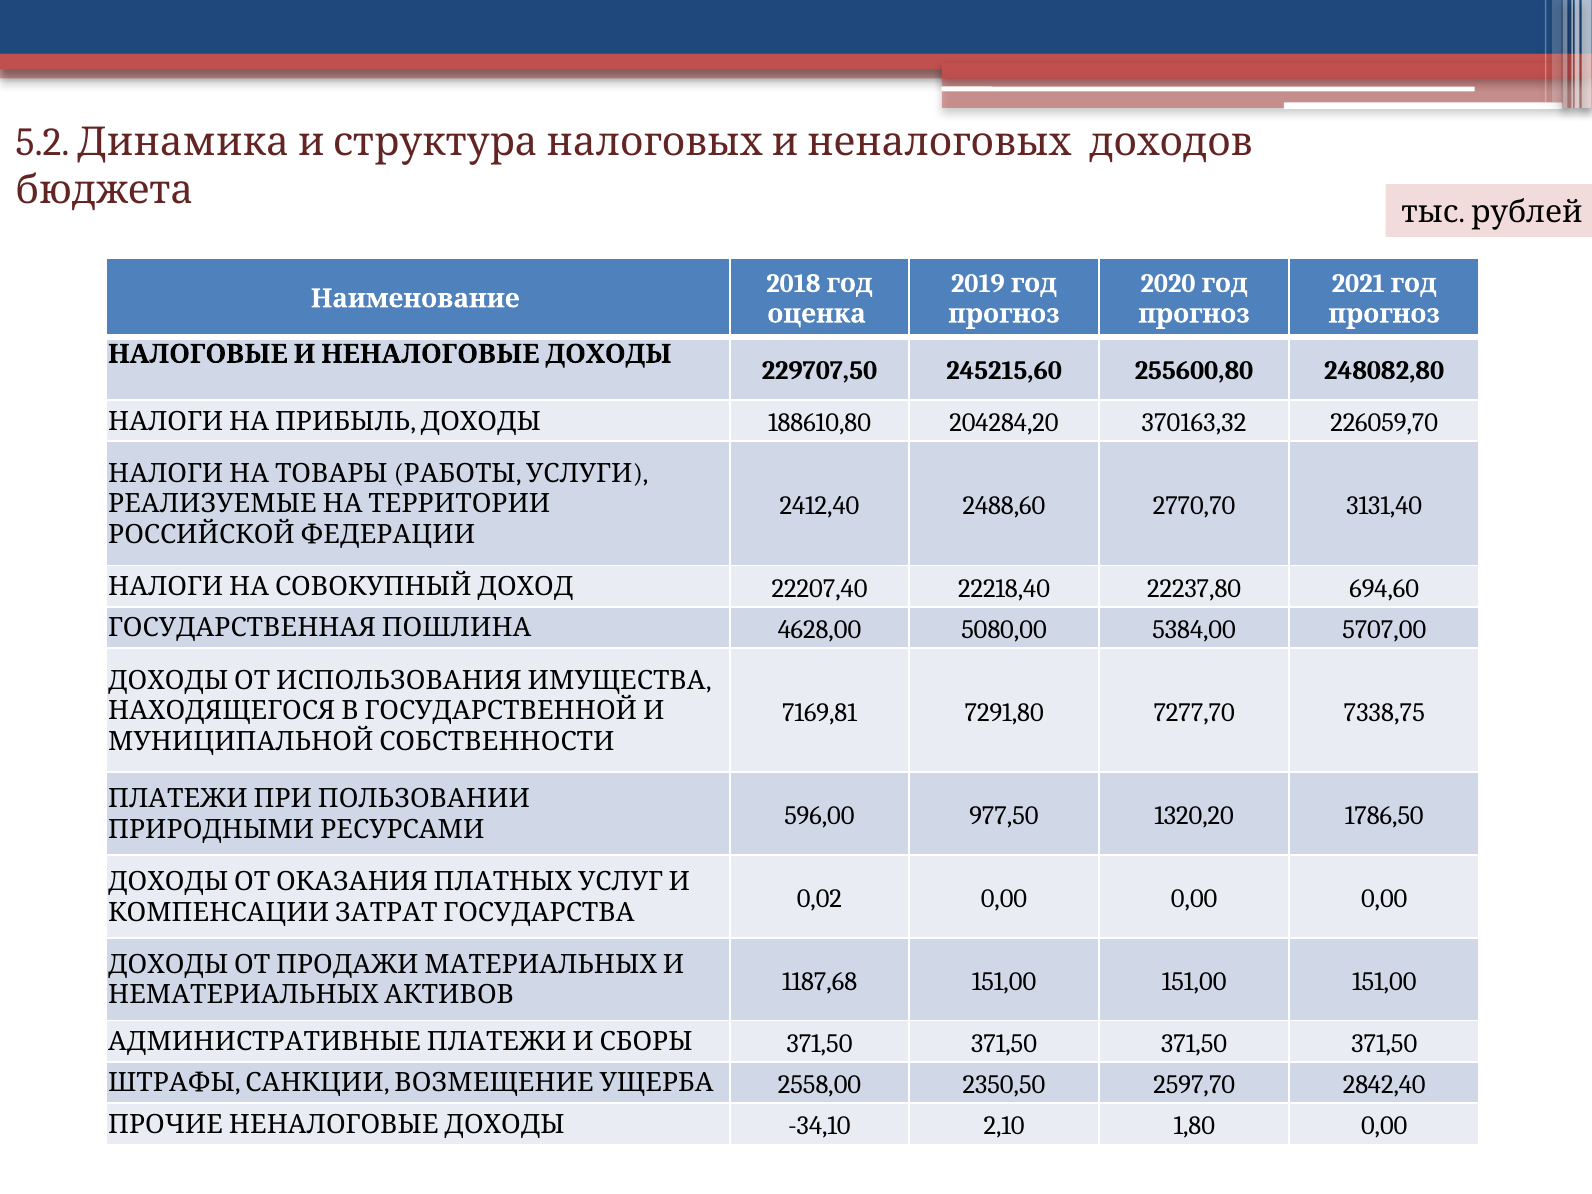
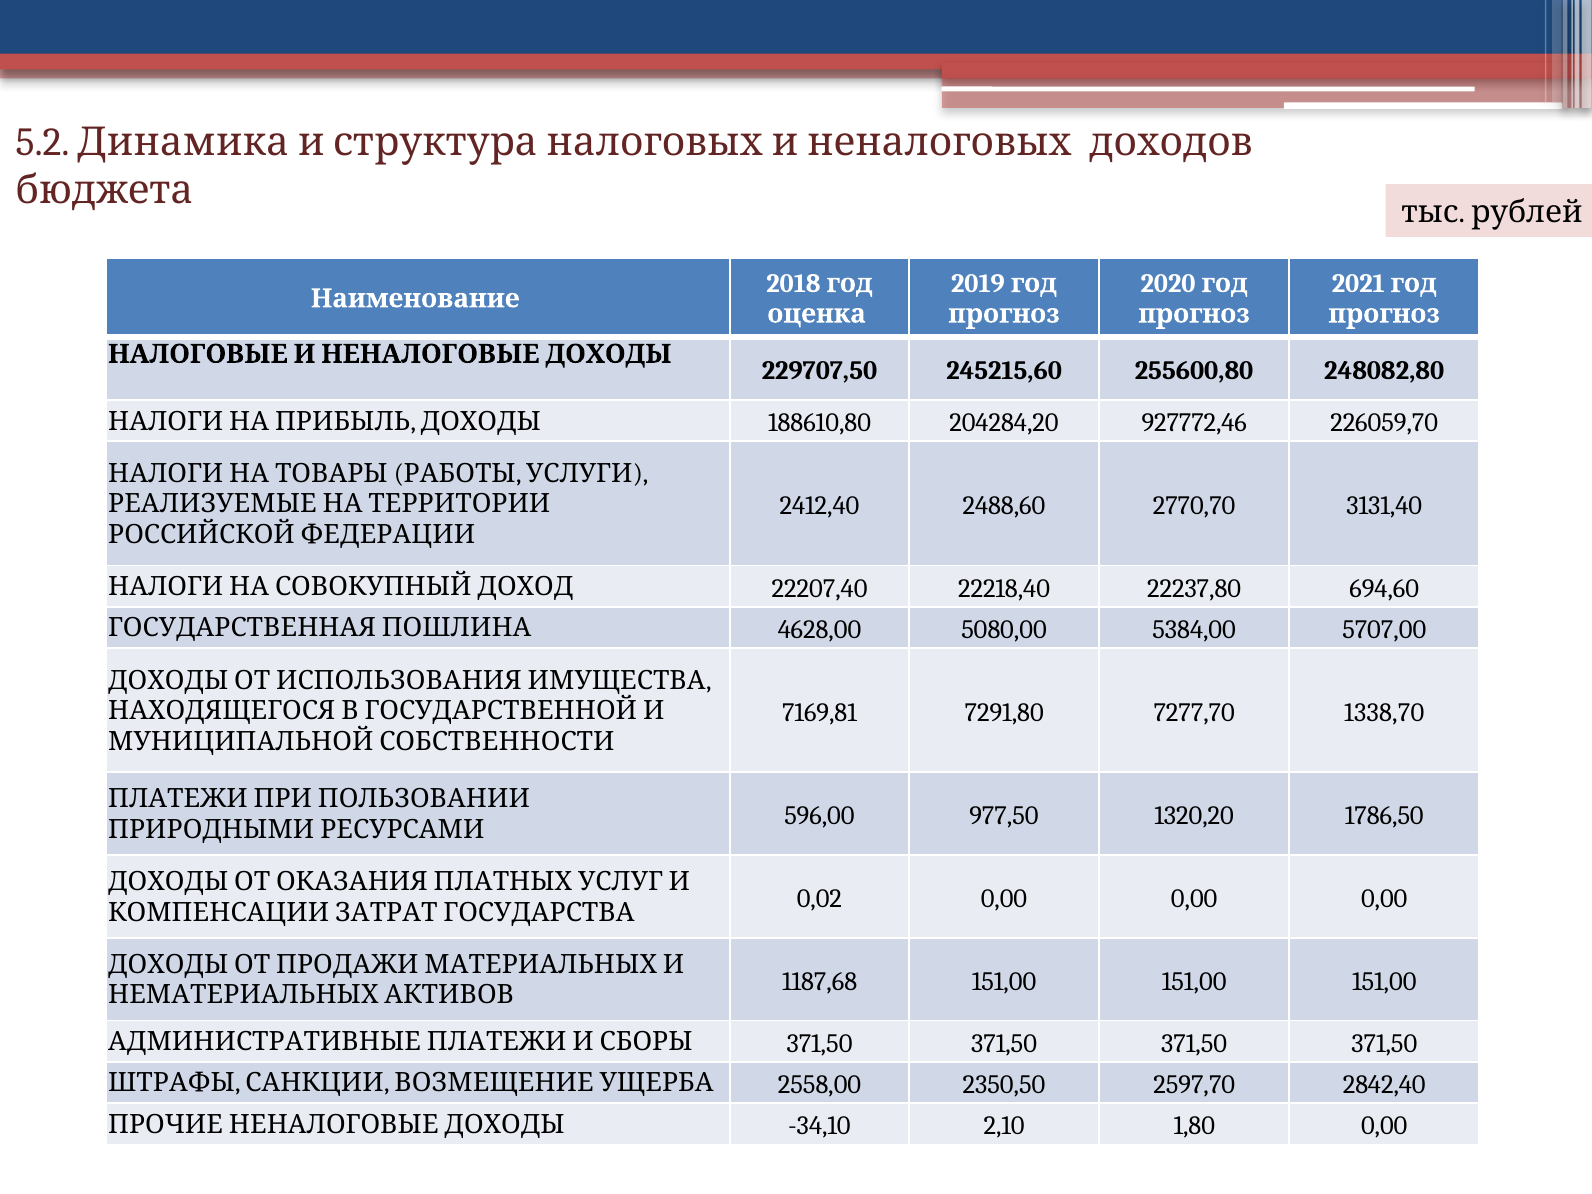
370163,32: 370163,32 -> 927772,46
7338,75: 7338,75 -> 1338,70
